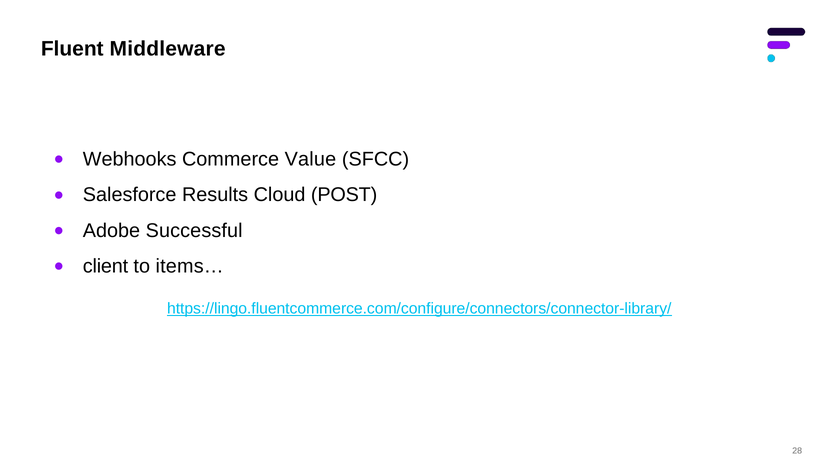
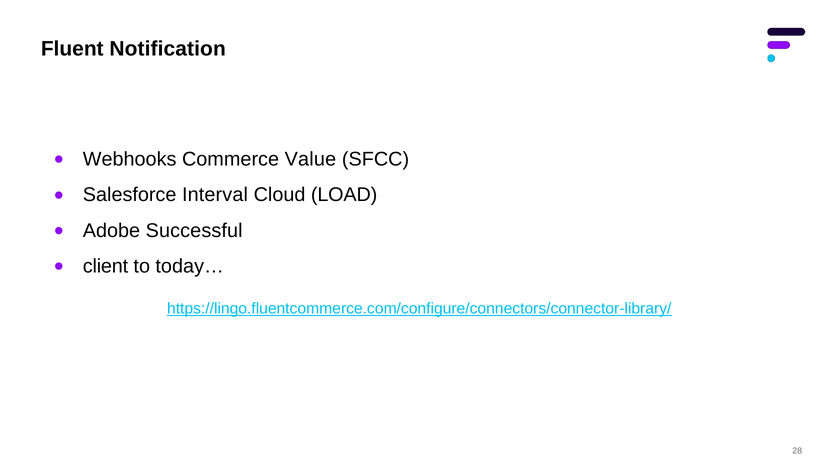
Middleware: Middleware -> Notification
Results: Results -> Interval
POST: POST -> LOAD
items…: items… -> today…
